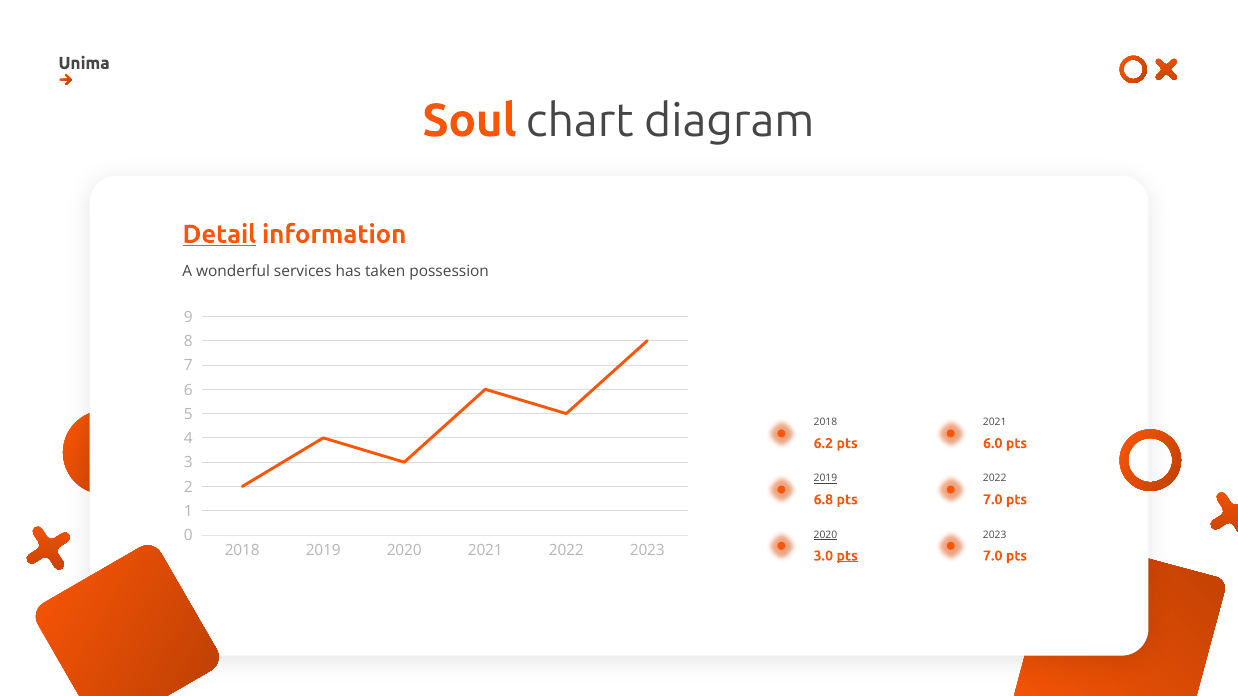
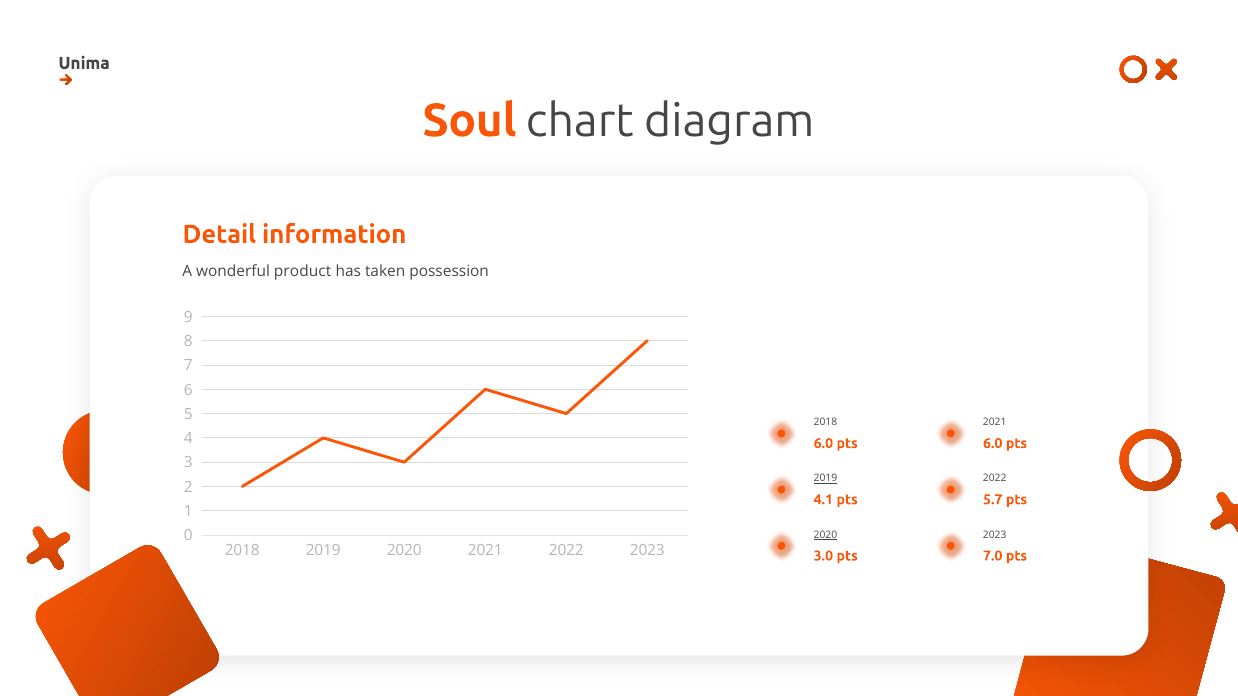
Detail underline: present -> none
services: services -> product
6.2 at (823, 444): 6.2 -> 6.0
6.8: 6.8 -> 4.1
7.0 at (993, 500): 7.0 -> 5.7
pts at (847, 556) underline: present -> none
